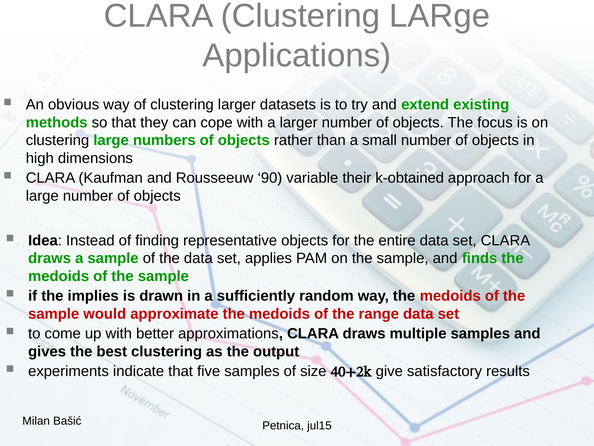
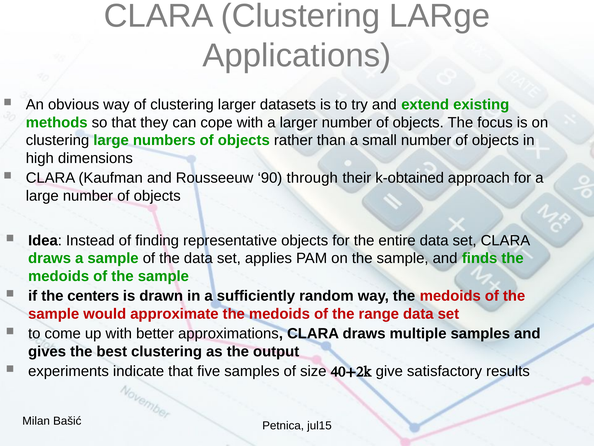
variable: variable -> through
implies: implies -> centers
